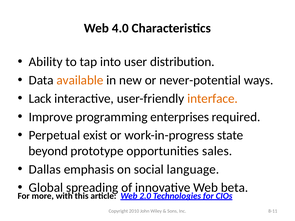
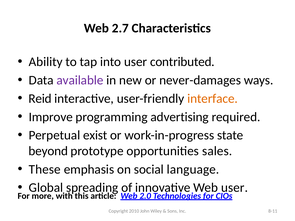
4.0: 4.0 -> 2.7
distribution: distribution -> contributed
available colour: orange -> purple
never-potential: never-potential -> never-damages
Lack: Lack -> Reid
enterprises: enterprises -> advertising
Dallas: Dallas -> These
beta at (235, 188): beta -> user
